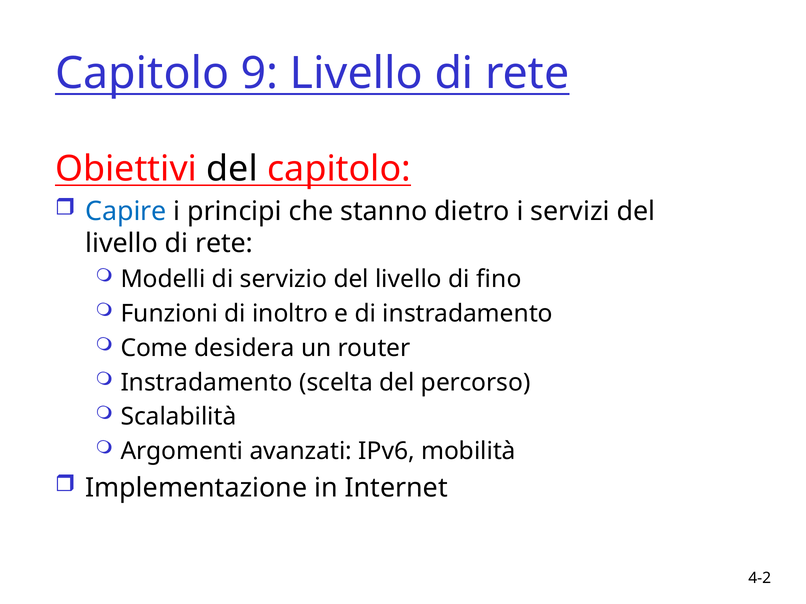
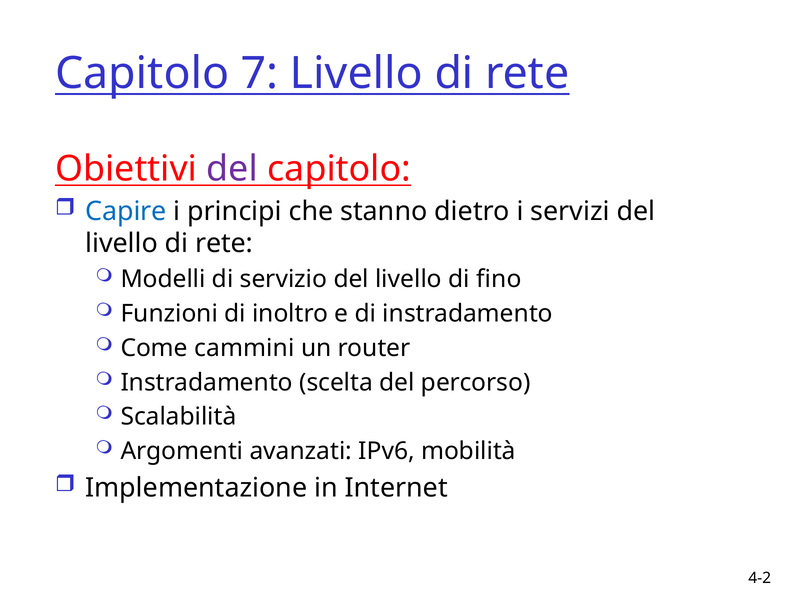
9: 9 -> 7
del at (232, 169) colour: black -> purple
desidera: desidera -> cammini
